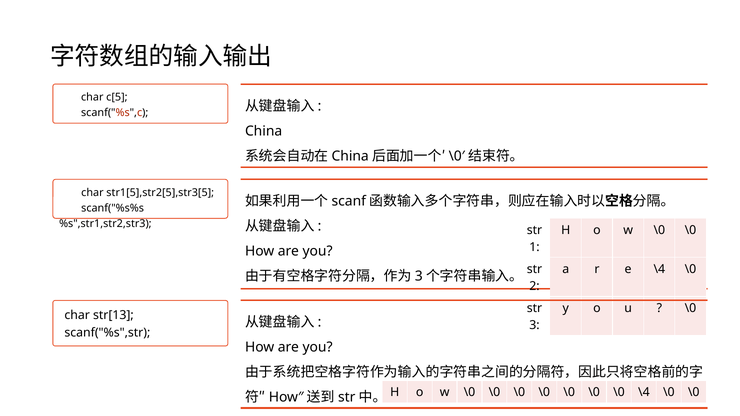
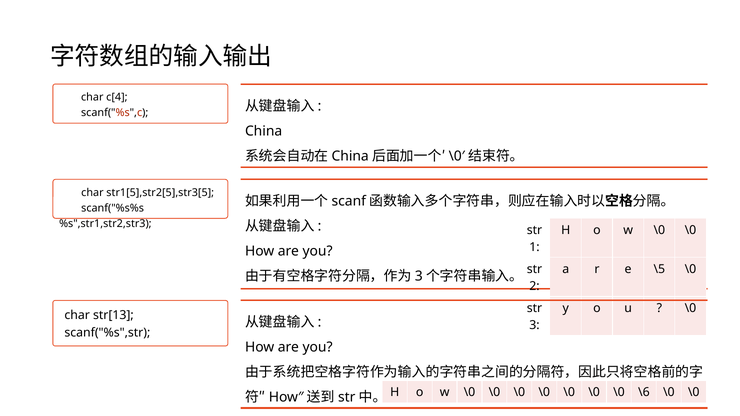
c[5: c[5 -> c[4
e \4: \4 -> \5
\0 \4: \4 -> \6
